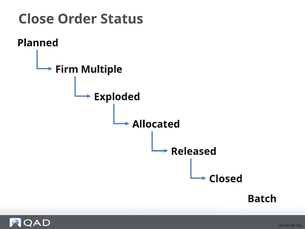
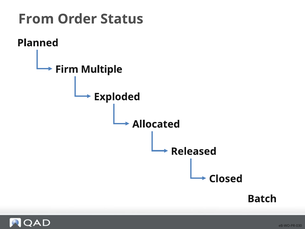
Close: Close -> From
